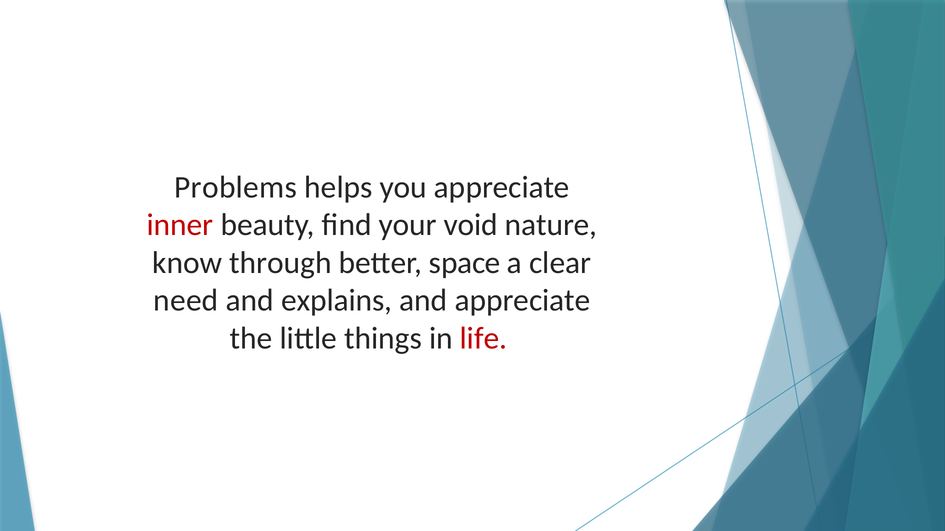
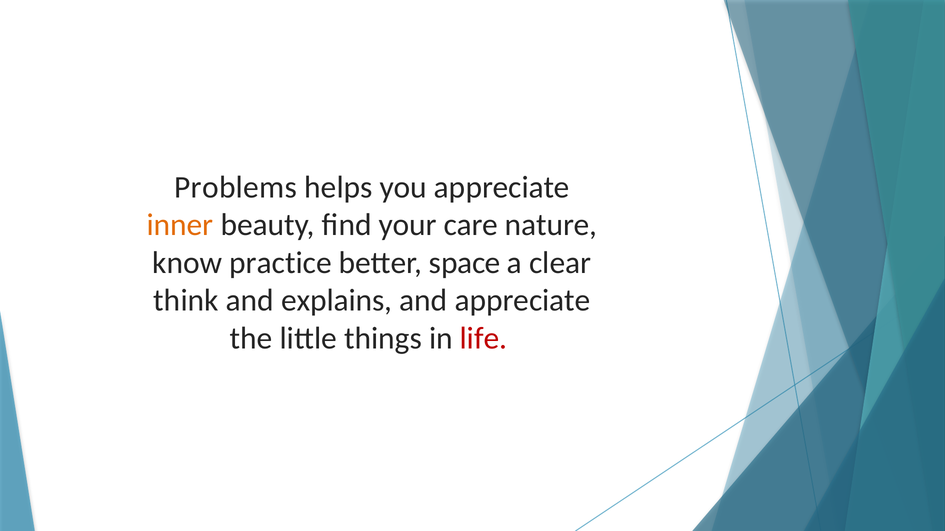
inner colour: red -> orange
void: void -> care
through: through -> practice
need: need -> think
